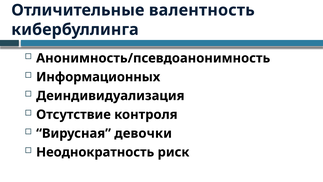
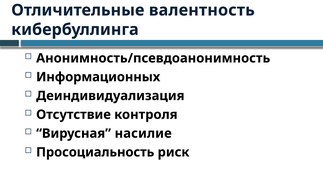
девочки: девочки -> насилие
Неоднократность: Неоднократность -> Просоциальность
